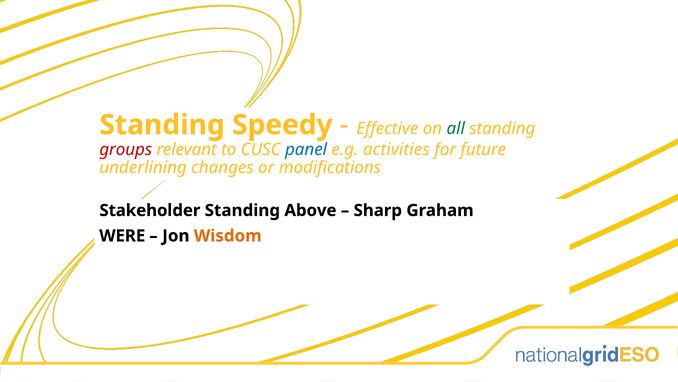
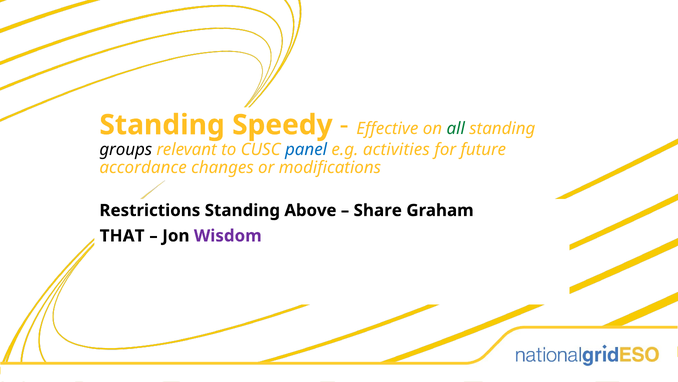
groups colour: red -> black
underlining: underlining -> accordance
Stakeholder: Stakeholder -> Restrictions
Sharp: Sharp -> Share
WERE: WERE -> THAT
Wisdom colour: orange -> purple
